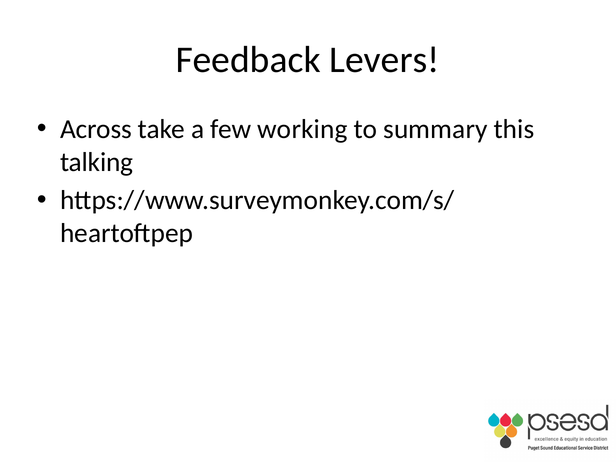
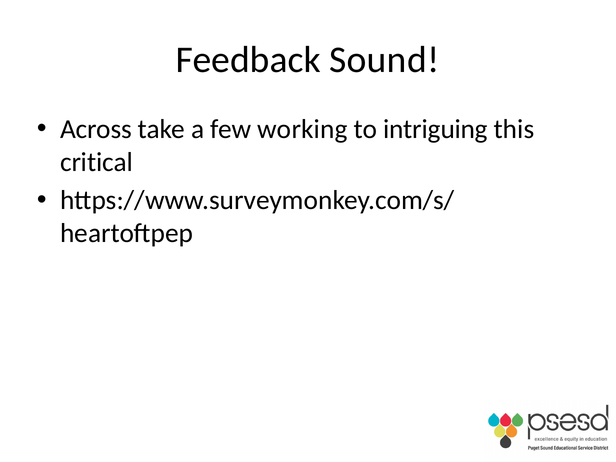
Levers: Levers -> Sound
summary: summary -> intriguing
talking: talking -> critical
